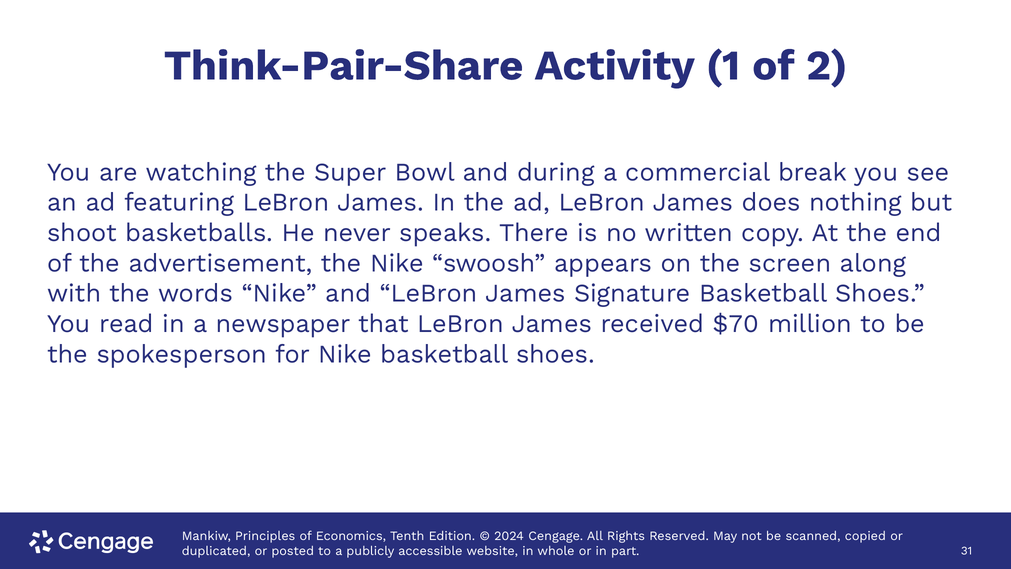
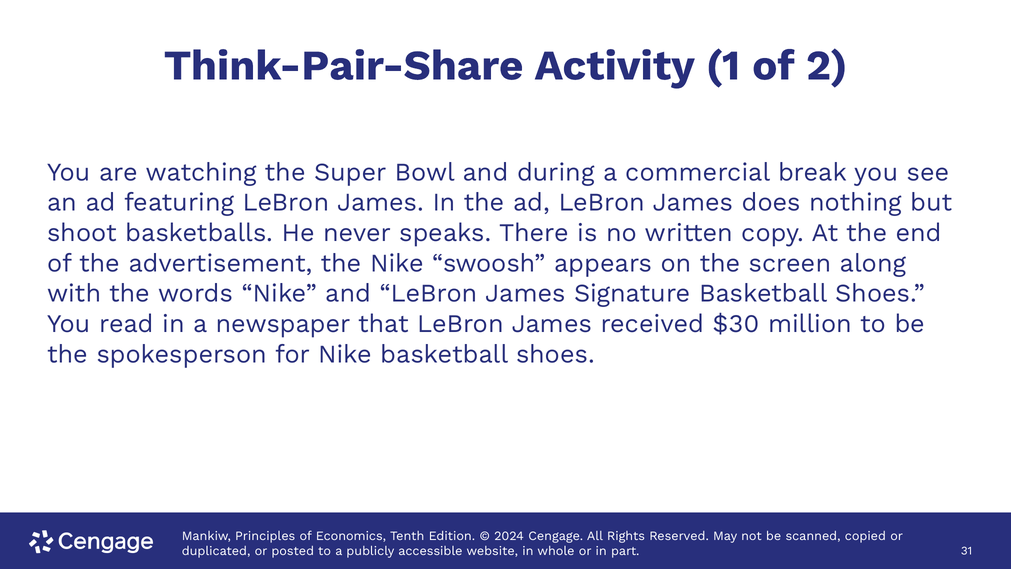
$70: $70 -> $30
